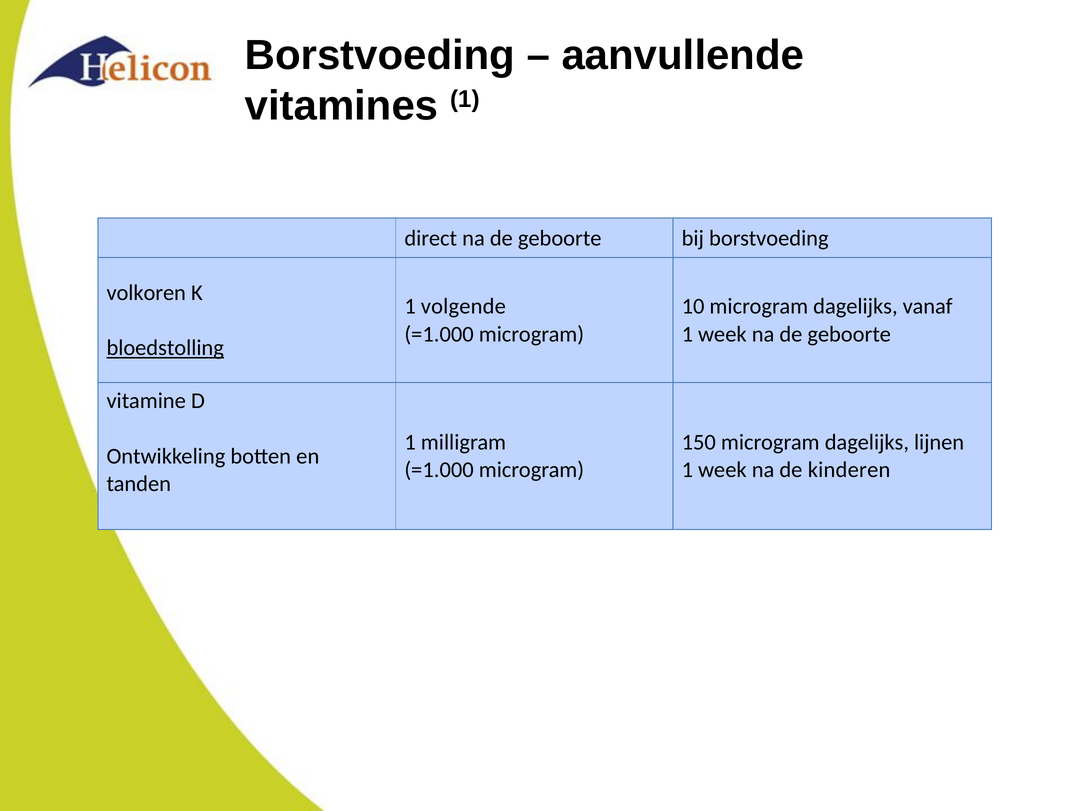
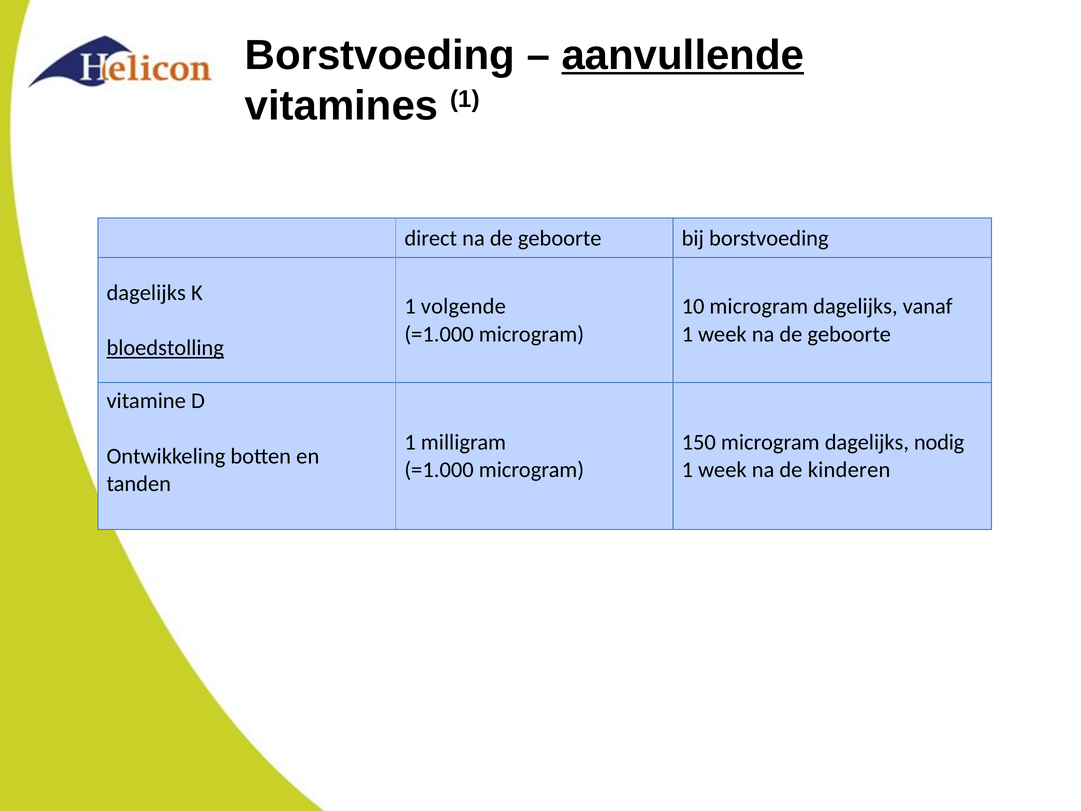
aanvullende underline: none -> present
volkoren at (146, 293): volkoren -> dagelijks
lijnen: lijnen -> nodig
